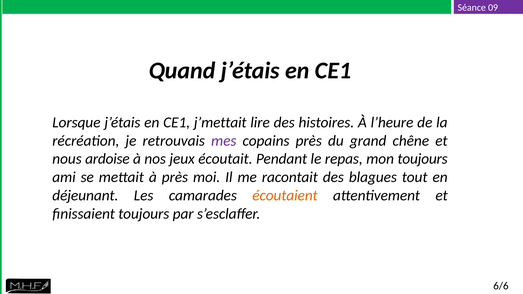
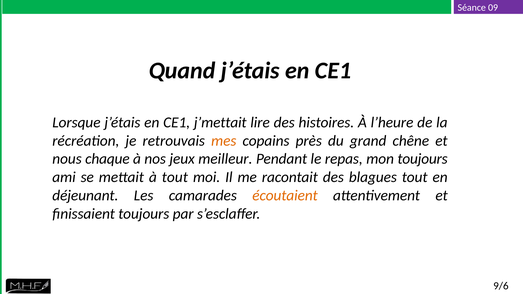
mes colour: purple -> orange
ardoise: ardoise -> chaque
écoutait: écoutait -> meilleur
à près: près -> tout
6/6: 6/6 -> 9/6
